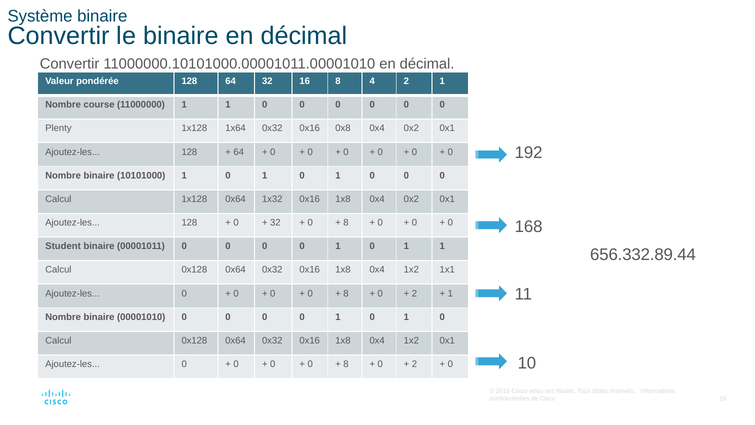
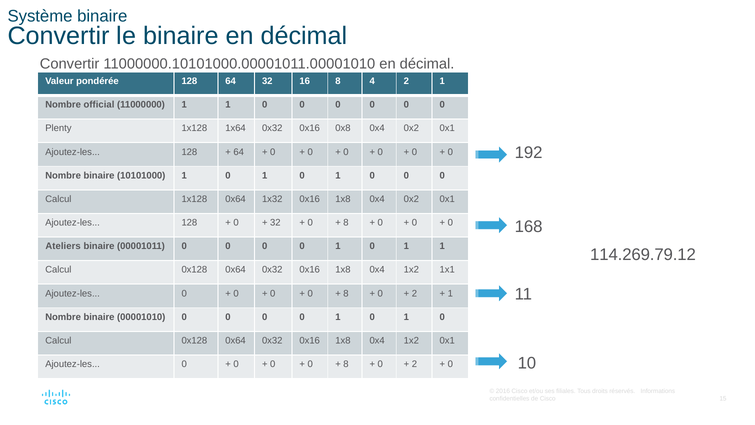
course: course -> official
Student: Student -> Ateliers
656.332.89.44: 656.332.89.44 -> 114.269.79.12
